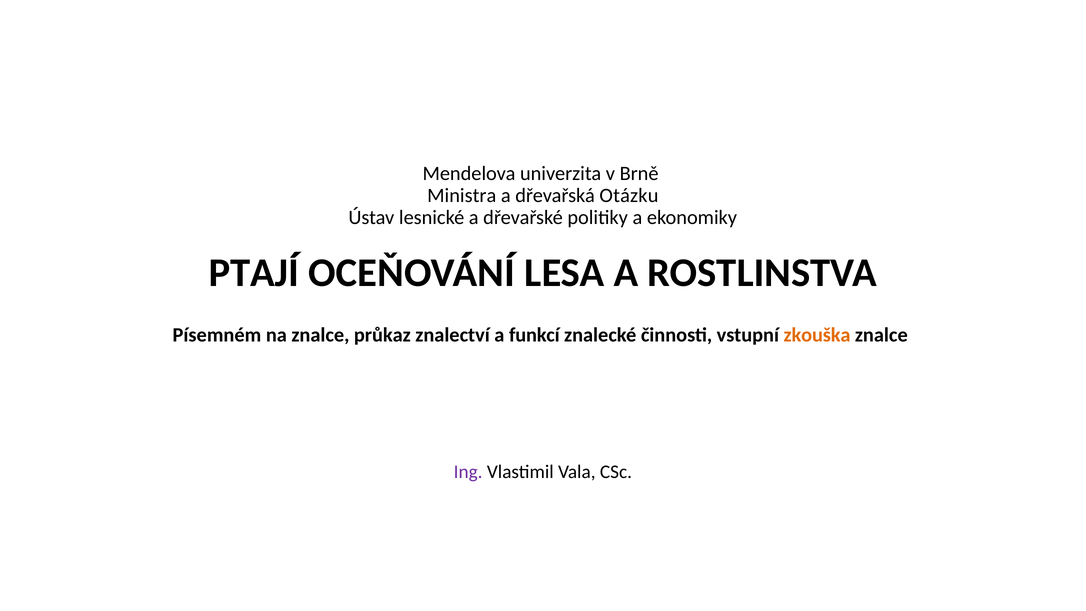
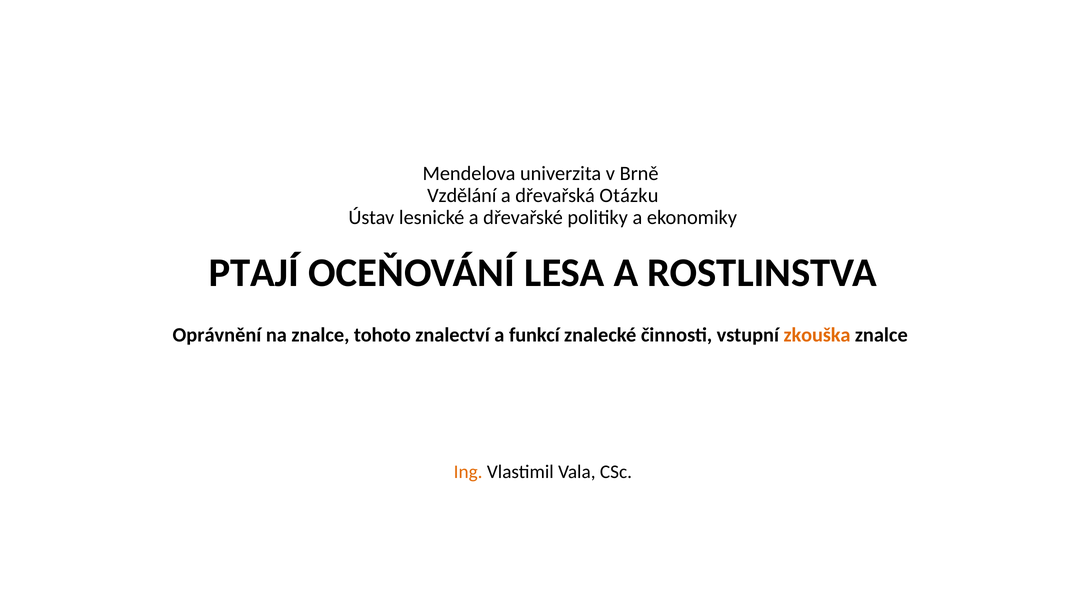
Ministra: Ministra -> Vzdělání
Písemném: Písemném -> Oprávnění
průkaz: průkaz -> tohoto
Ing colour: purple -> orange
